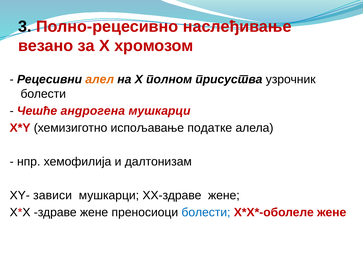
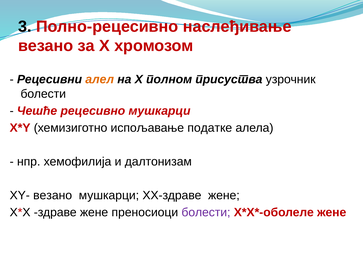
андрогена: андрогена -> рецесивно
XY- зависи: зависи -> везано
болести at (206, 213) colour: blue -> purple
